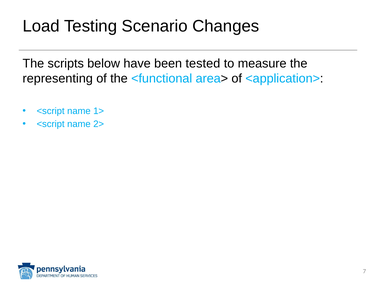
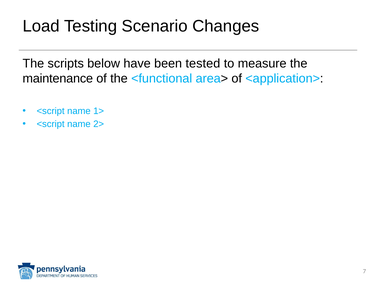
representing: representing -> maintenance
